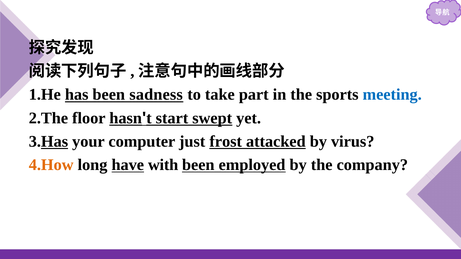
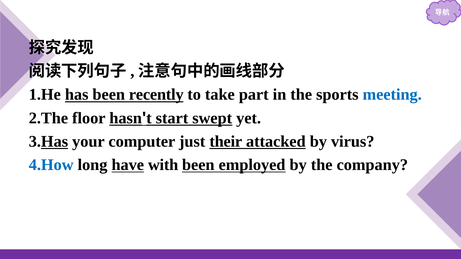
sadness: sadness -> recently
frost: frost -> their
4.How colour: orange -> blue
